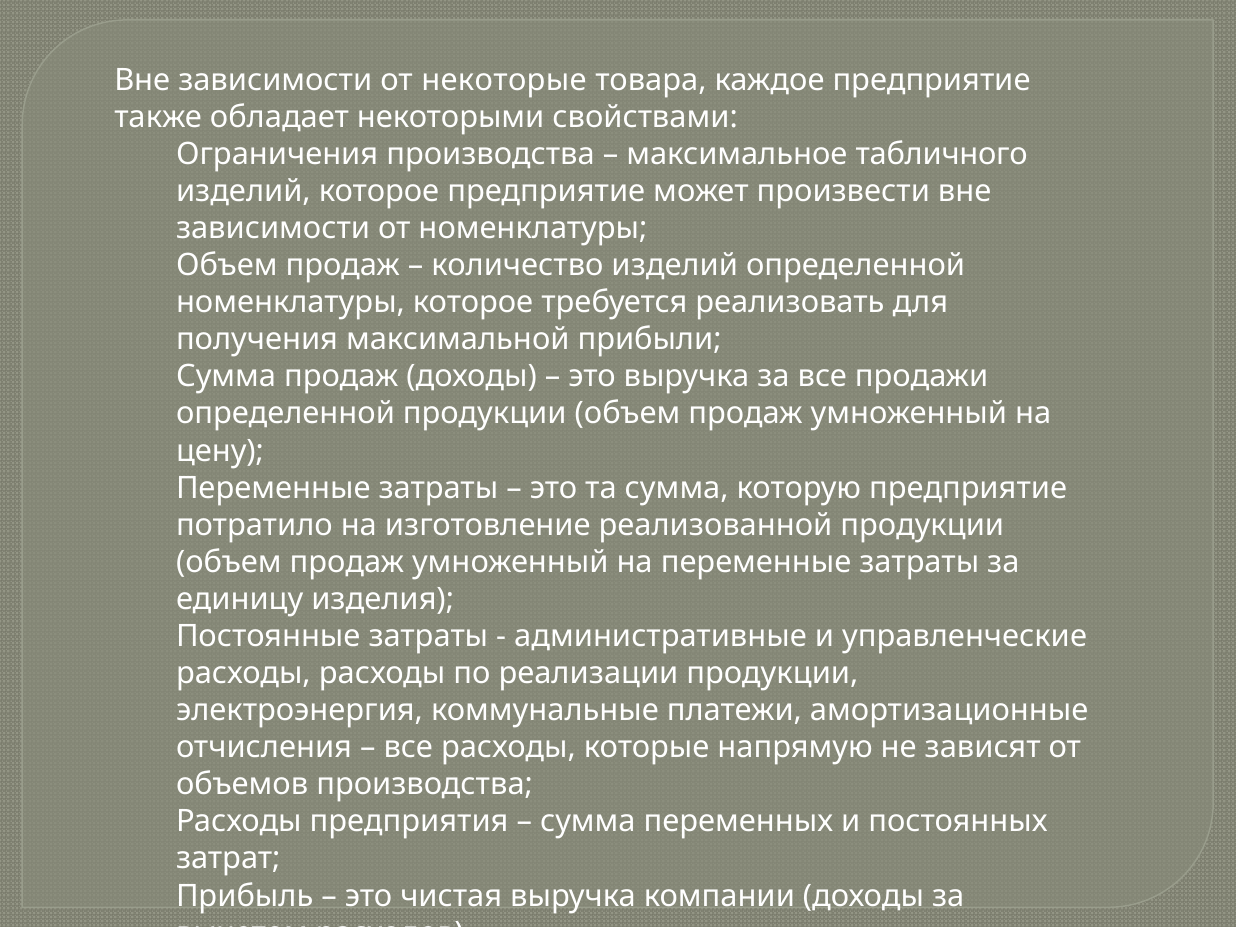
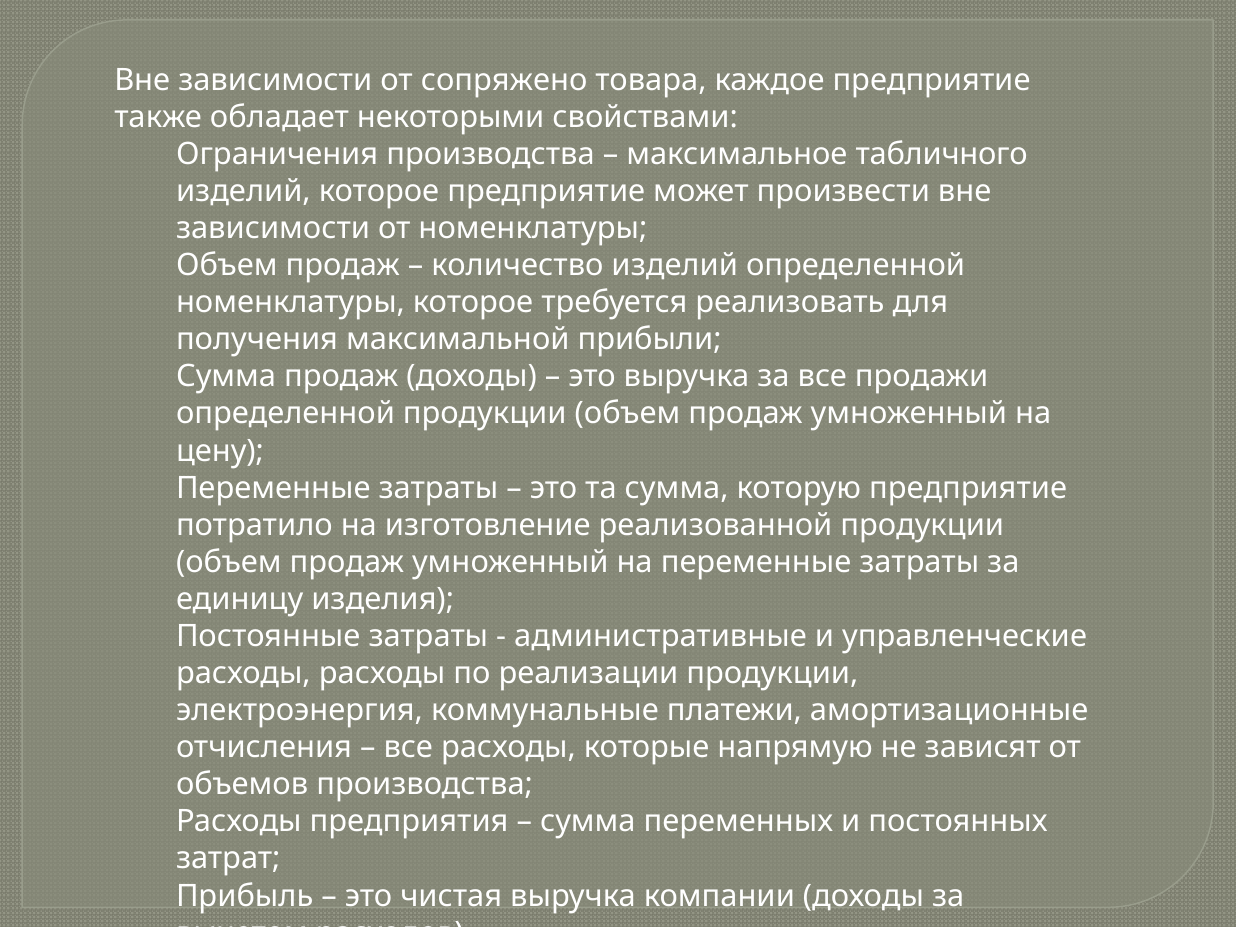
некоторые: некоторые -> сопряжено
